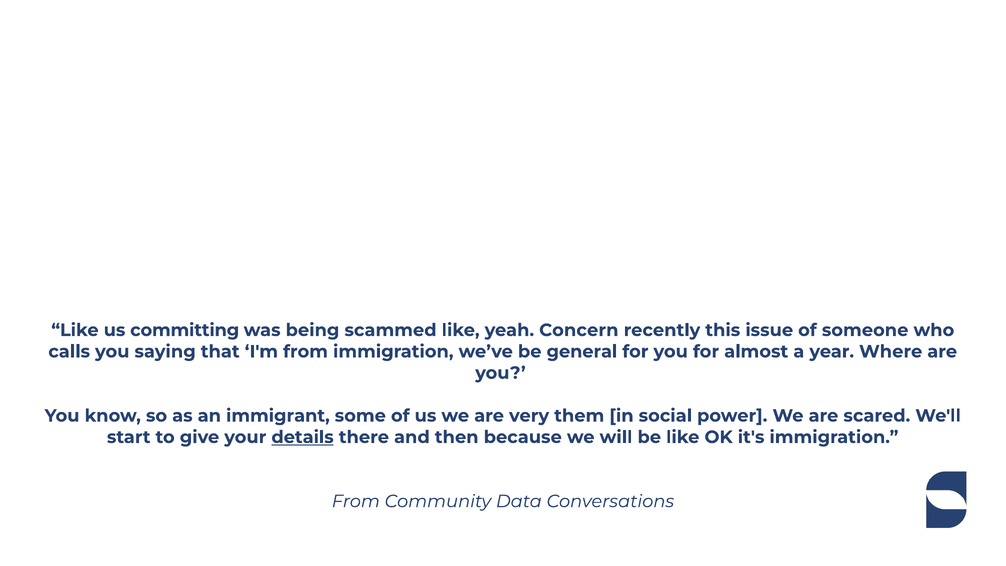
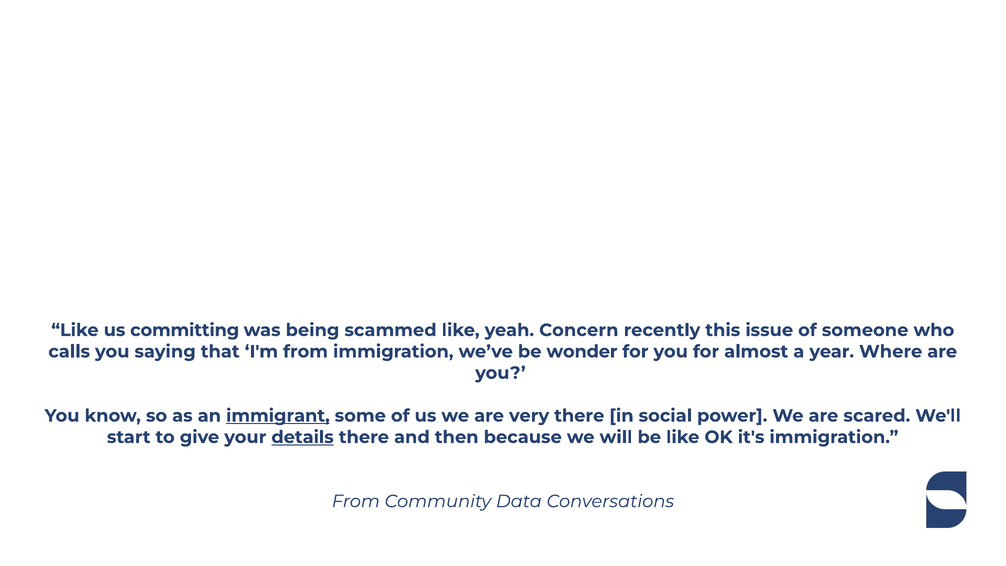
general: general -> wonder
immigrant underline: none -> present
very them: them -> there
